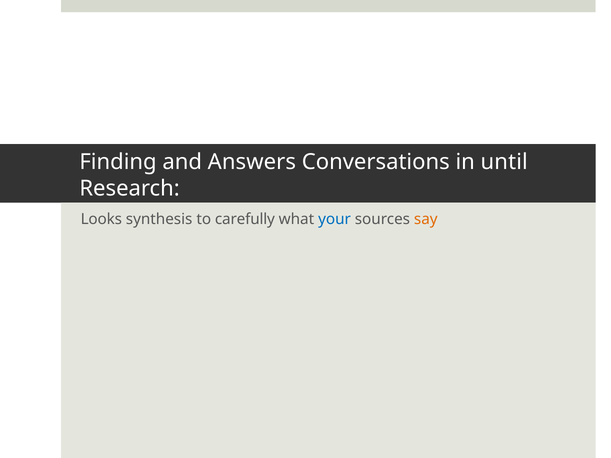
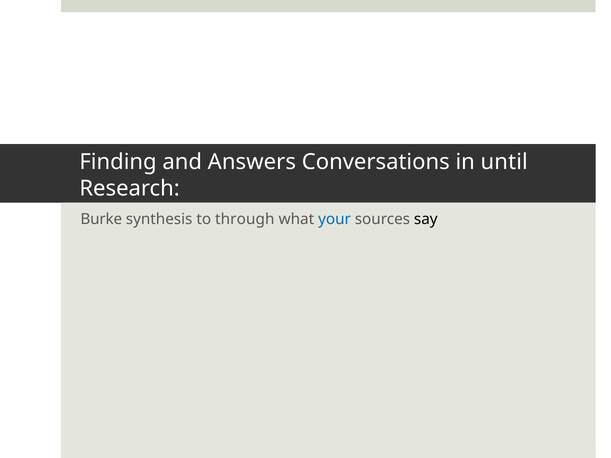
Looks: Looks -> Burke
carefully: carefully -> through
say colour: orange -> black
